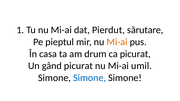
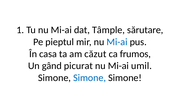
Pierdut: Pierdut -> Tâmple
Mi-ai at (117, 42) colour: orange -> blue
drum: drum -> căzut
ca picurat: picurat -> frumos
